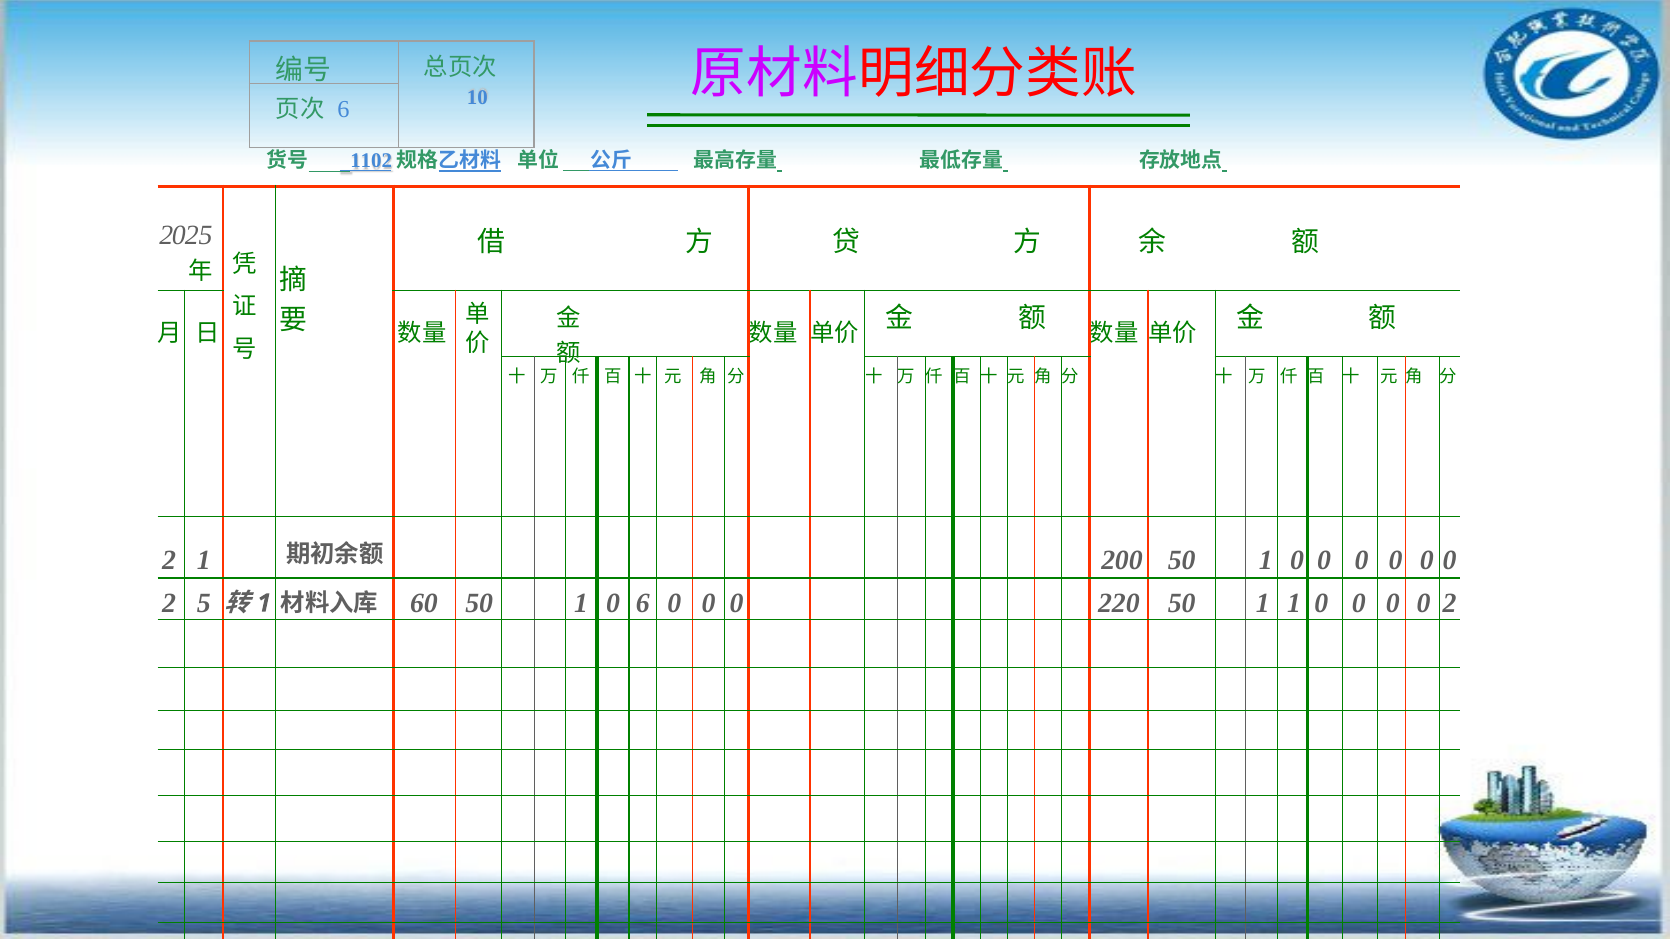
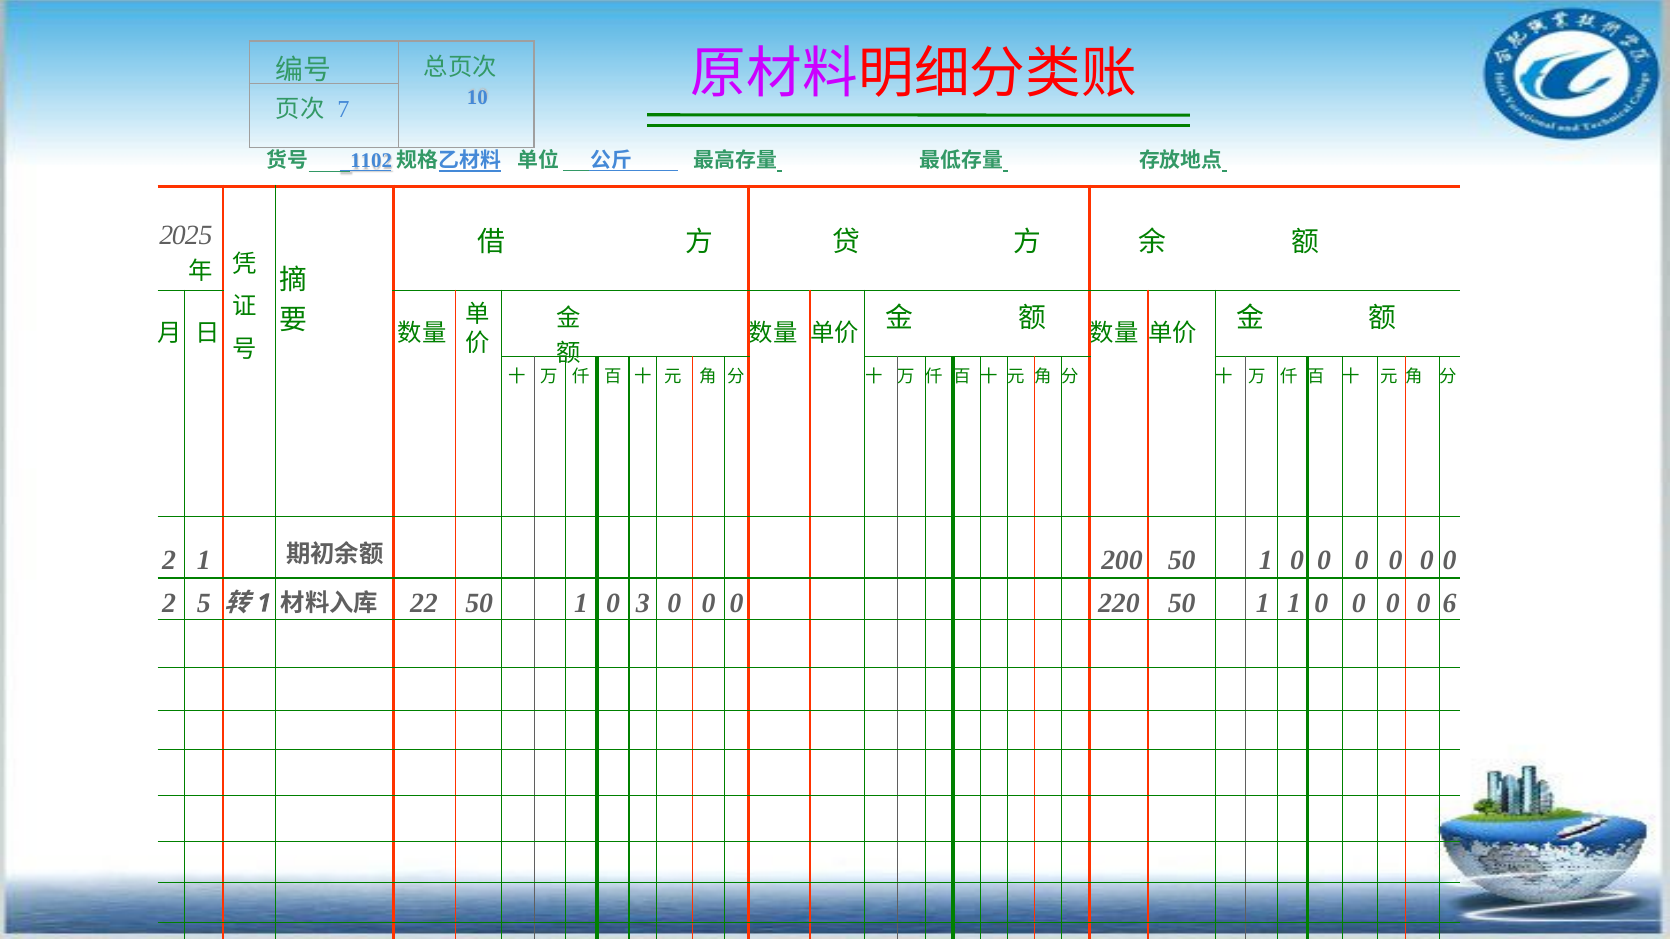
6 at (343, 110): 6 -> 7
60: 60 -> 22
0 6: 6 -> 3
2 at (1450, 604): 2 -> 6
